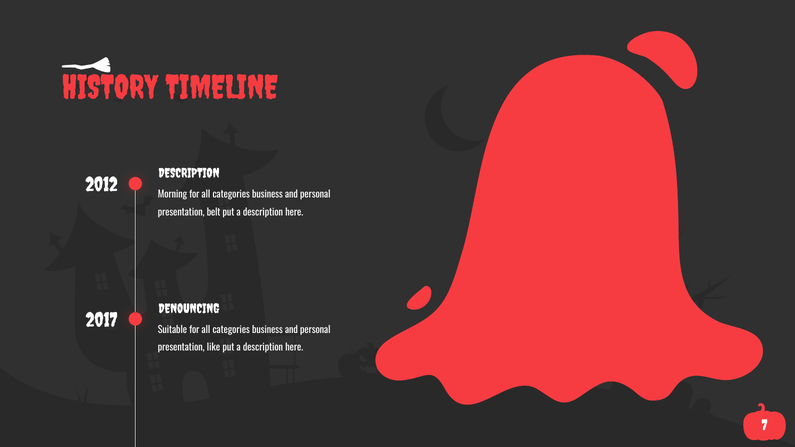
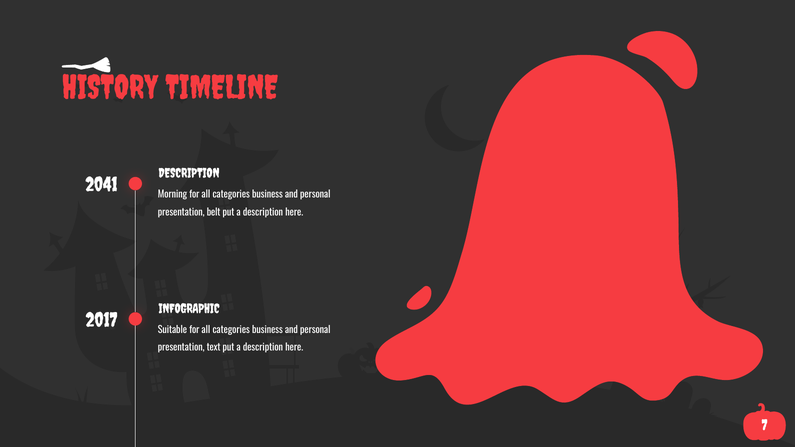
2012: 2012 -> 2041
DENOUNCING: DENOUNCING -> INFOGRAPHIC
like: like -> text
